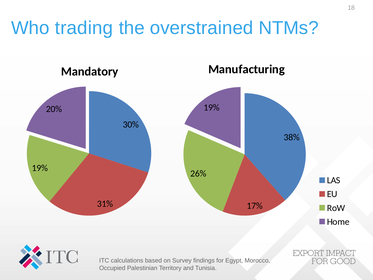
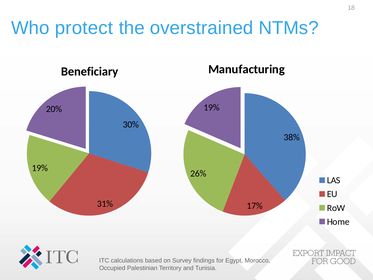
trading: trading -> protect
Mandatory: Mandatory -> Beneficiary
